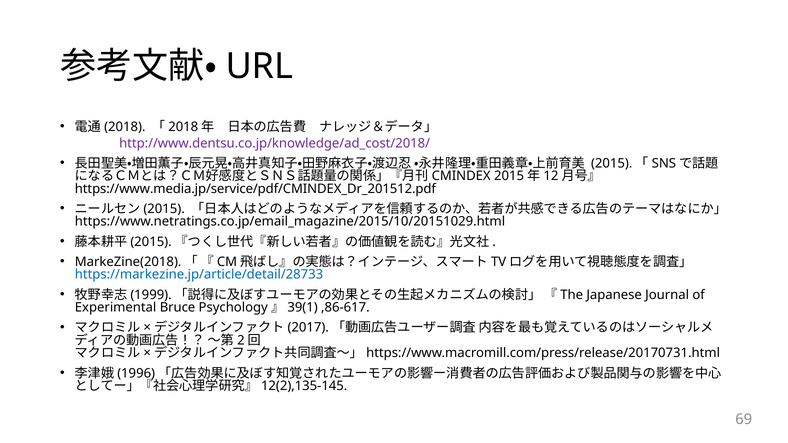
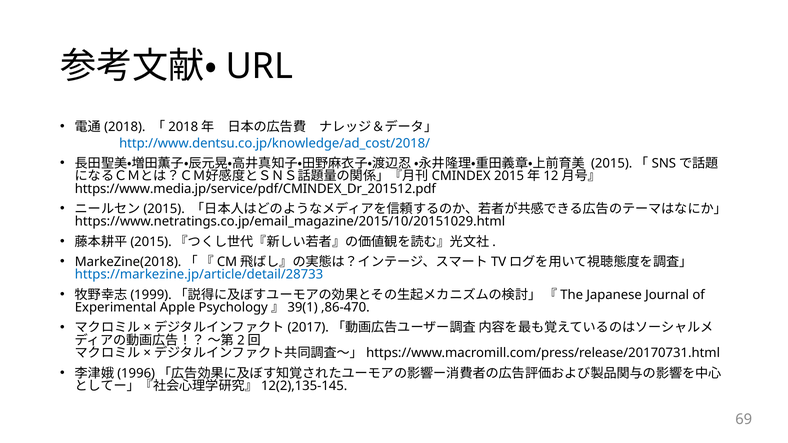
http://www.dentsu.co.jp/knowledge/ad_cost/2018/ colour: purple -> blue
Bruce: Bruce -> Apple
,86-617: ,86-617 -> ,86-470
